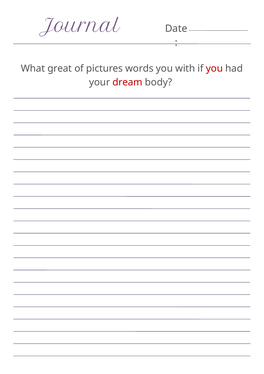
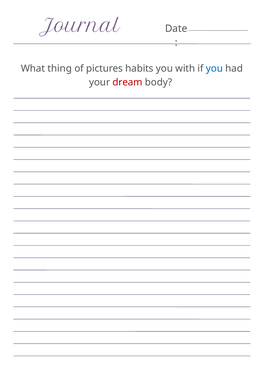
great: great -> thing
words: words -> habits
you at (214, 68) colour: red -> blue
